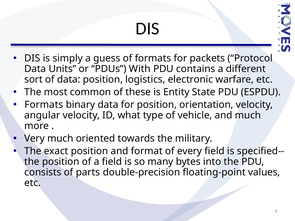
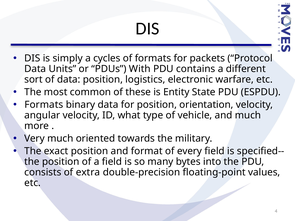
guess: guess -> cycles
parts: parts -> extra
